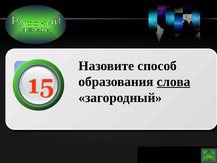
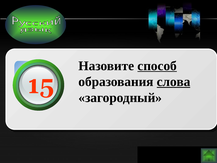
способ underline: none -> present
